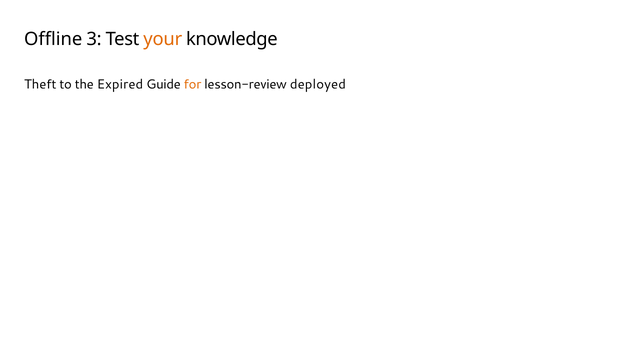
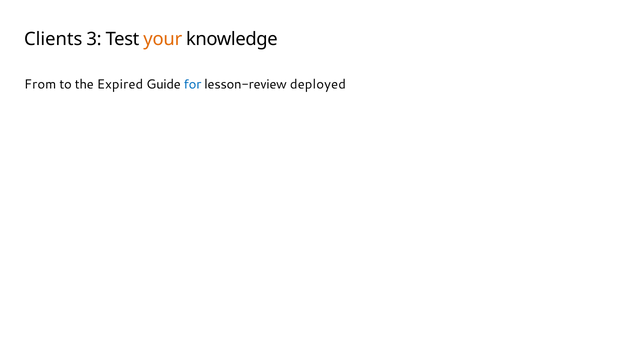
Offline: Offline -> Clients
Theft: Theft -> From
for colour: orange -> blue
